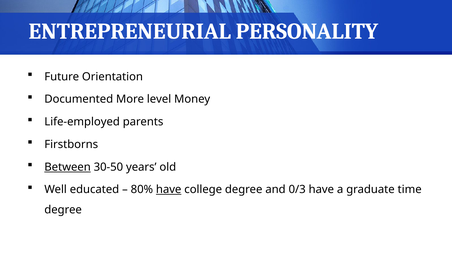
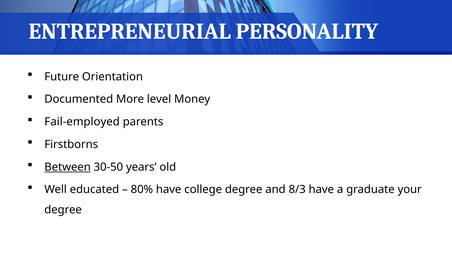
Life-employed: Life-employed -> Fail-employed
have at (169, 190) underline: present -> none
0/3: 0/3 -> 8/3
time: time -> your
